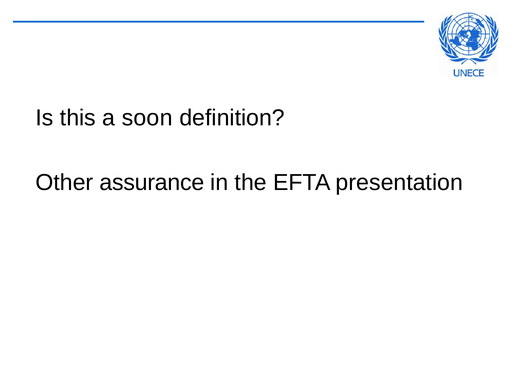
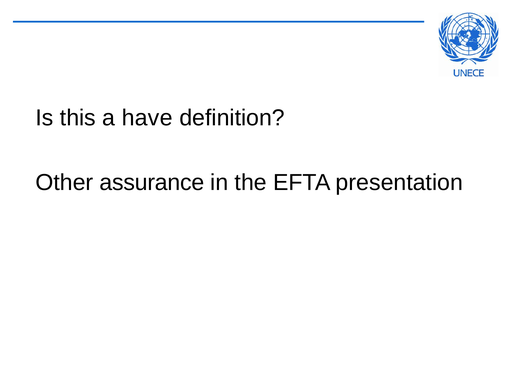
soon: soon -> have
